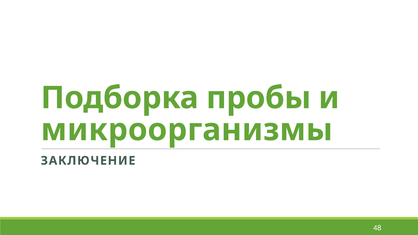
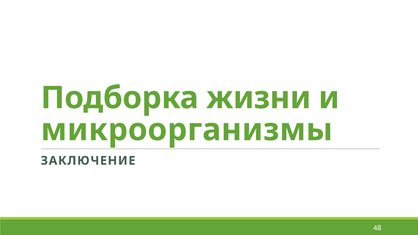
пробы: пробы -> жизни
